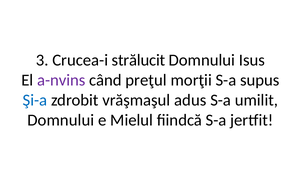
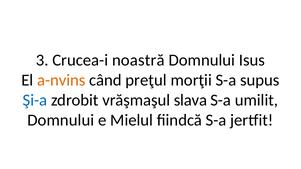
strălucit: strălucit -> noastră
a-nvins colour: purple -> orange
adus: adus -> slava
